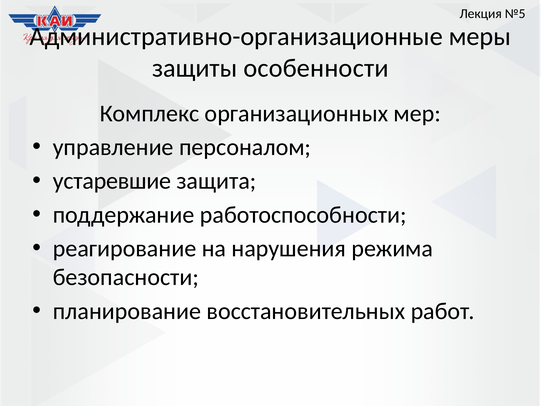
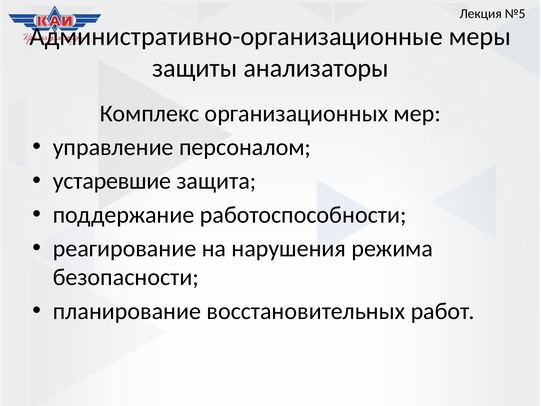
особенности: особенности -> анализаторы
